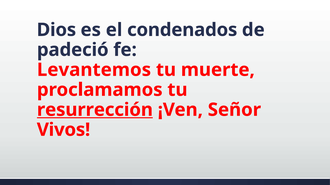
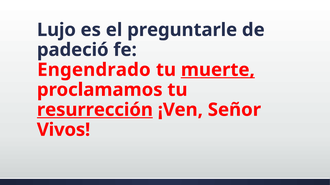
Dios: Dios -> Lujo
condenados: condenados -> preguntarle
Levantemos: Levantemos -> Engendrado
muerte underline: none -> present
